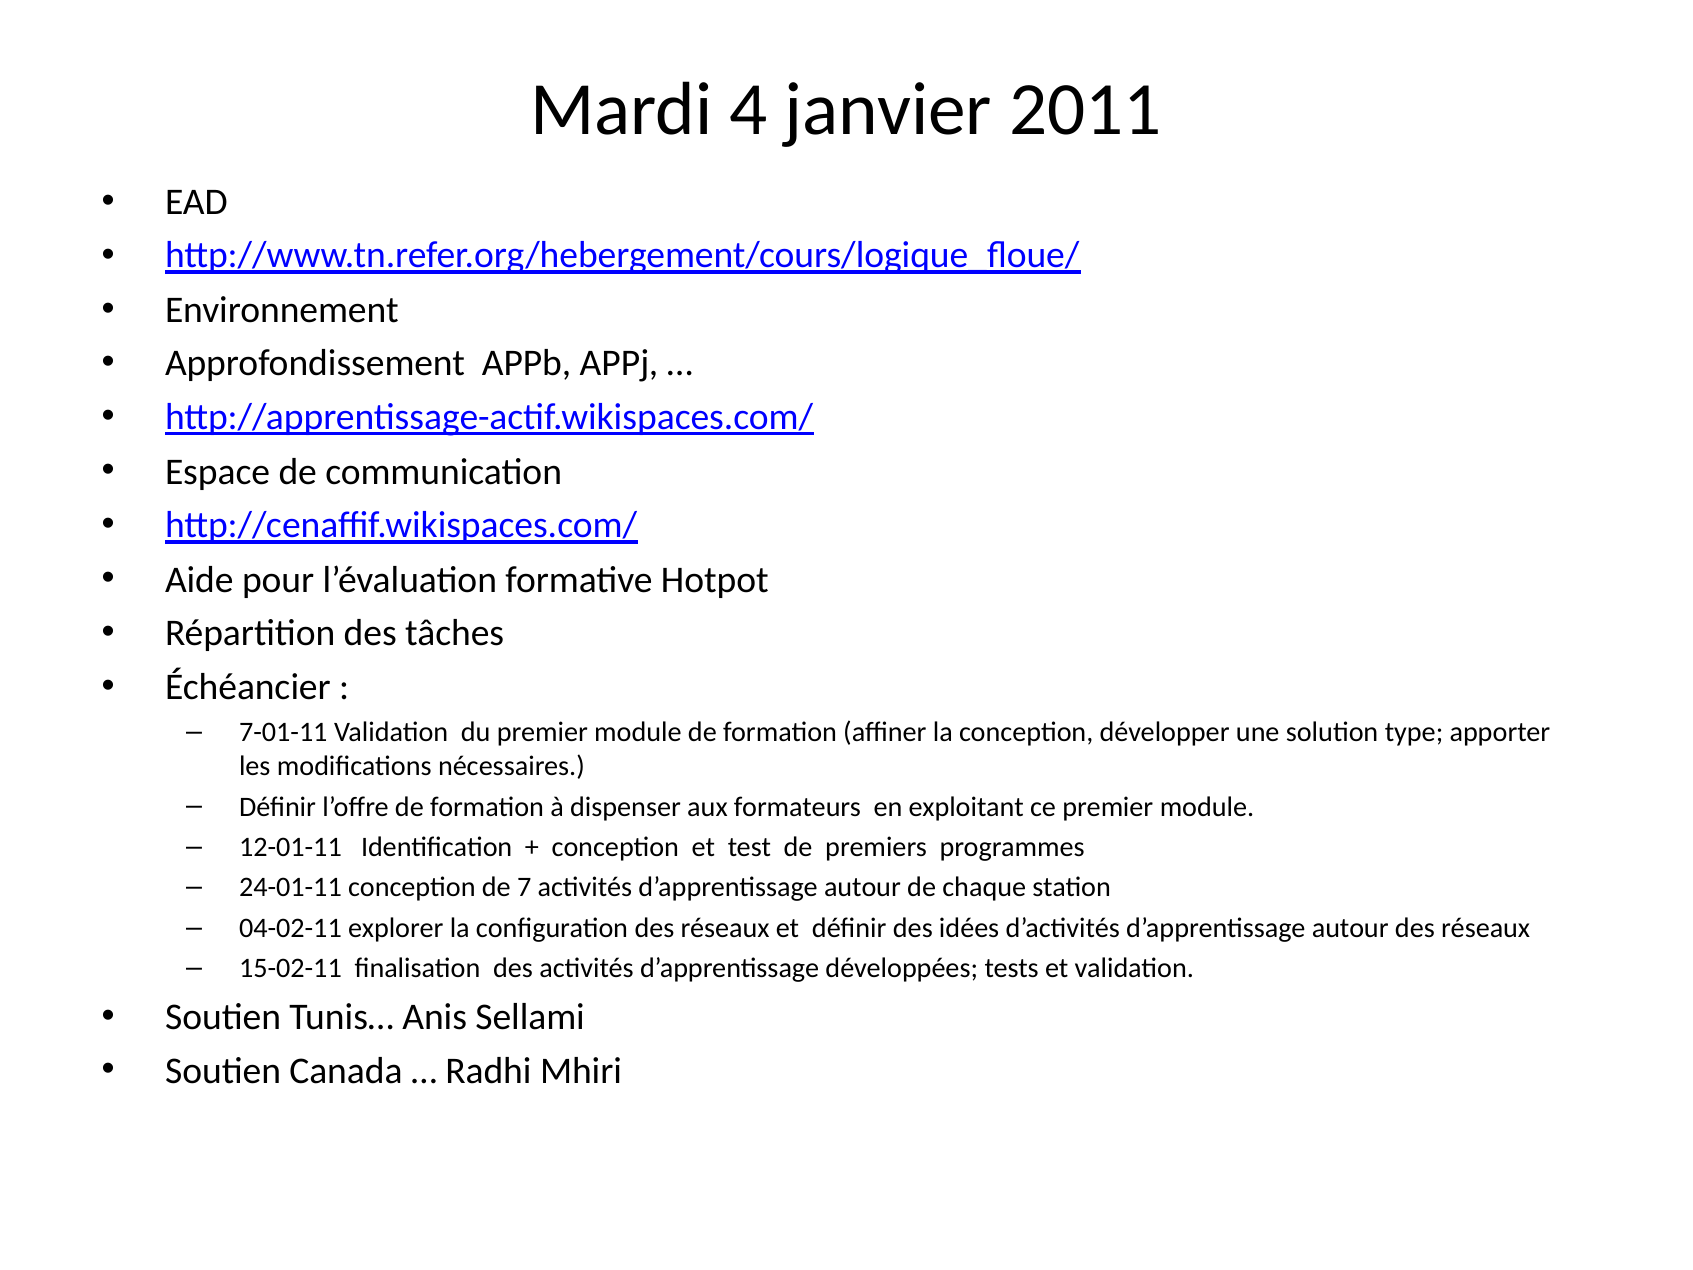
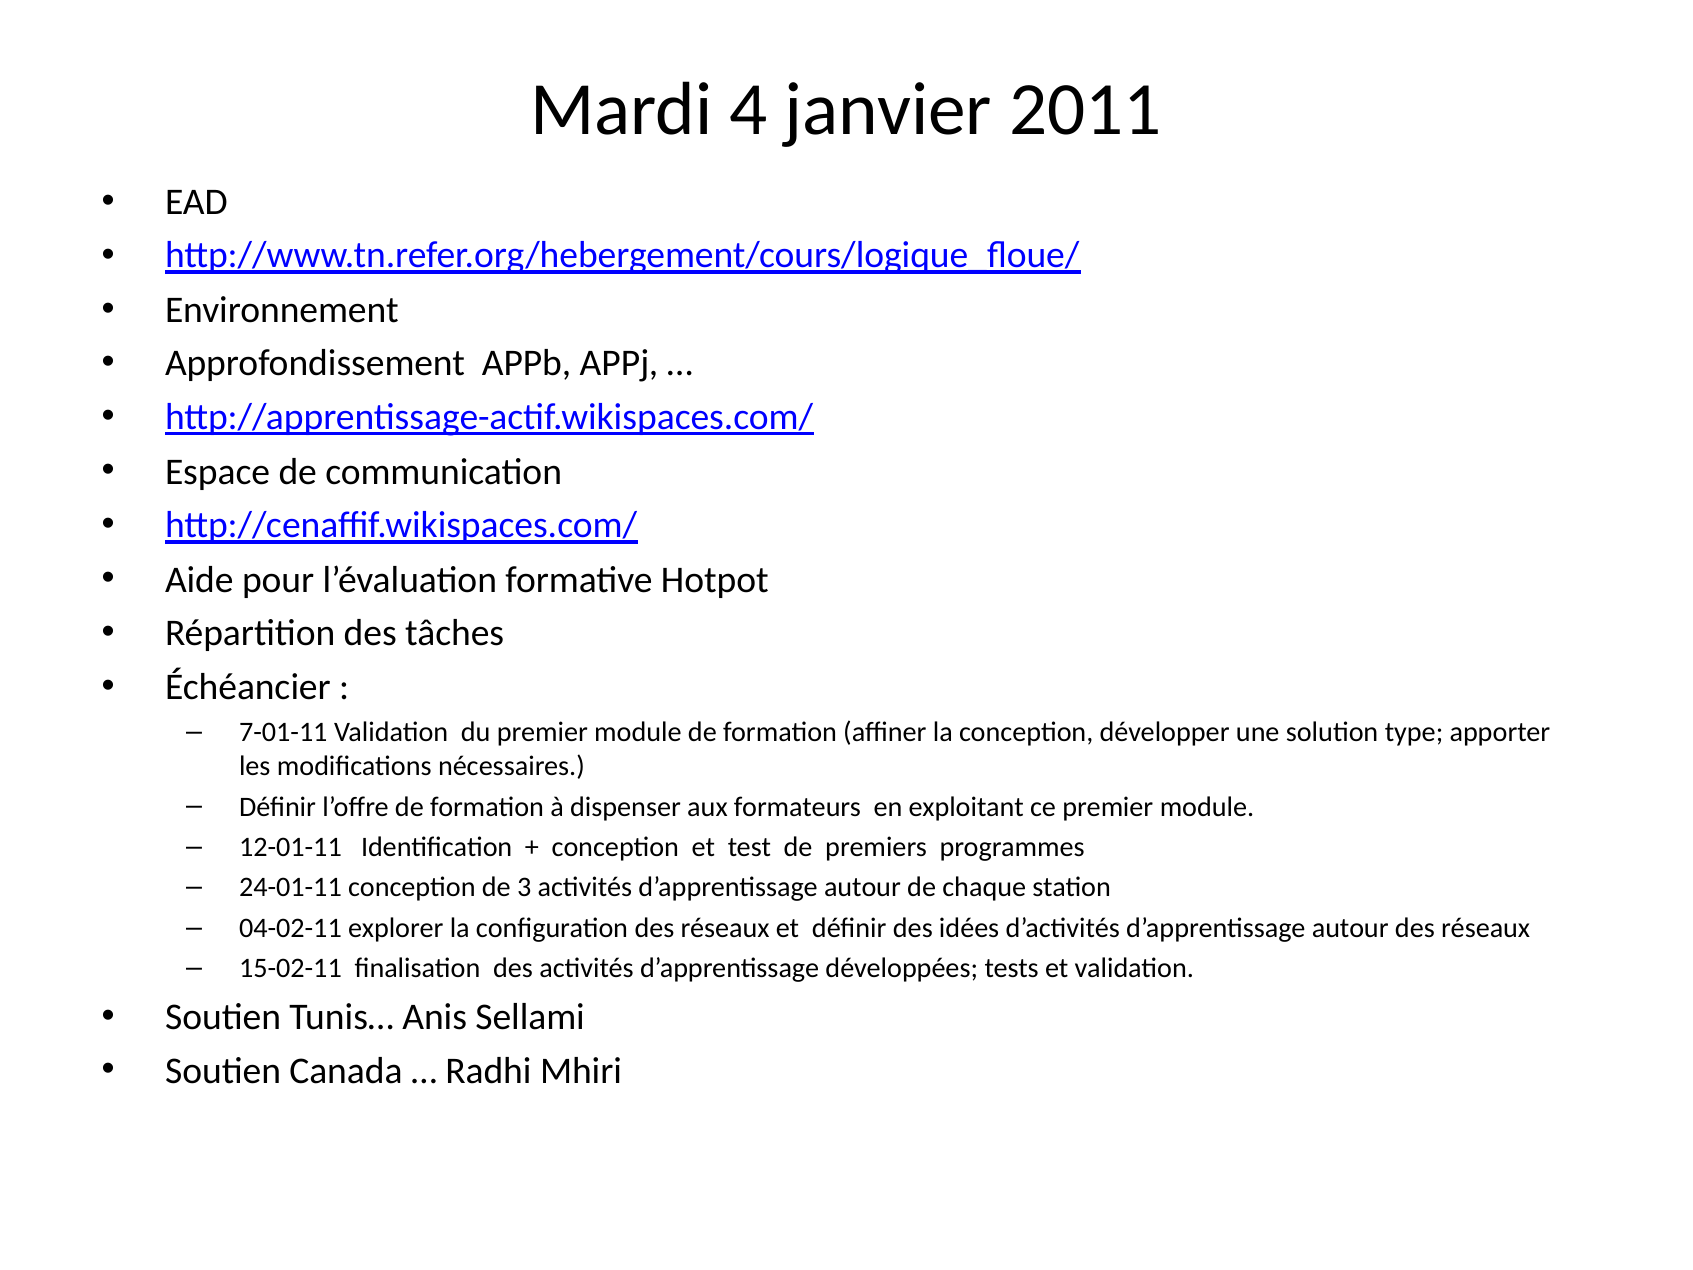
7: 7 -> 3
